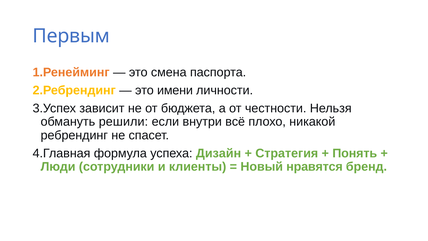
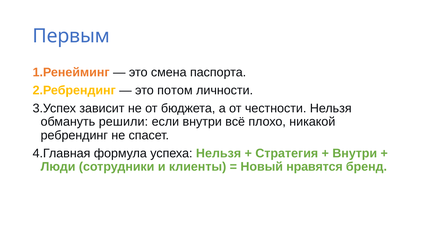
имени: имени -> потом
успеха Дизайн: Дизайн -> Нельзя
Понять at (355, 153): Понять -> Внутри
